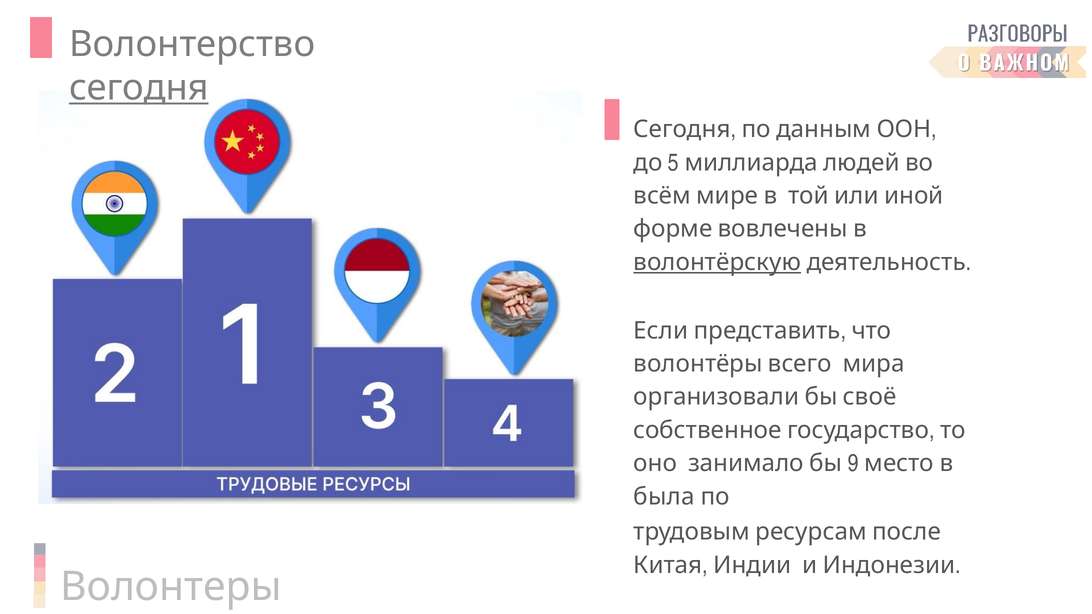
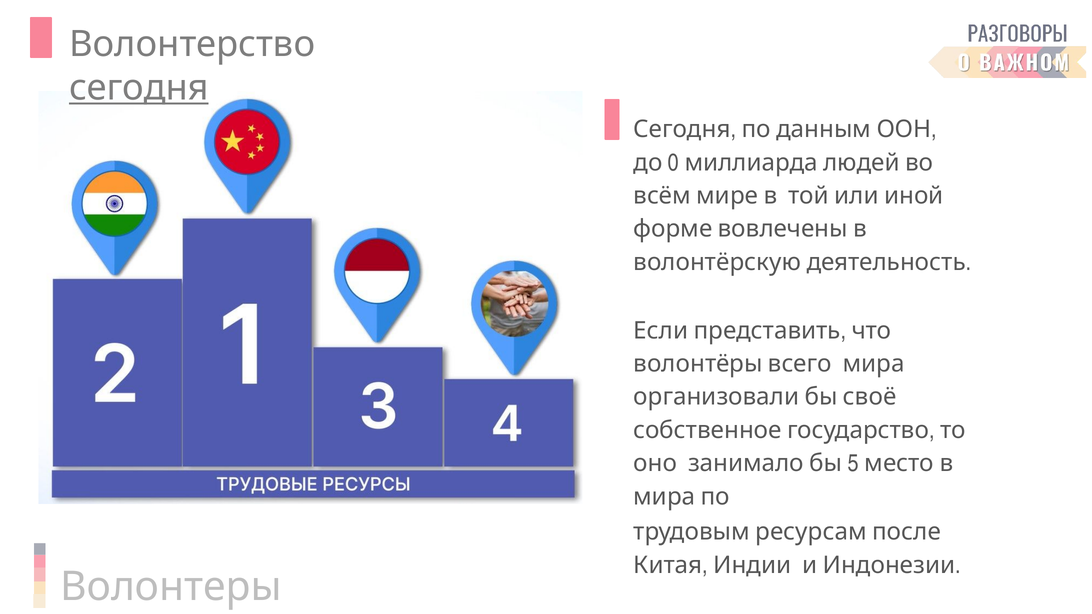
5: 5 -> 0
волонтёрскую underline: present -> none
9: 9 -> 5
была at (664, 497): была -> мира
